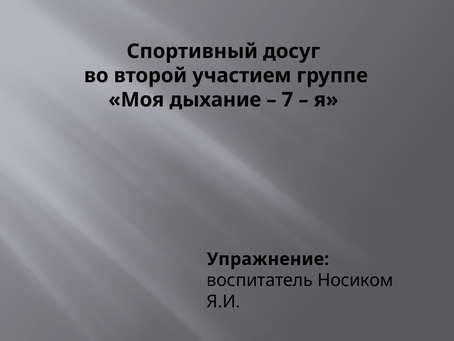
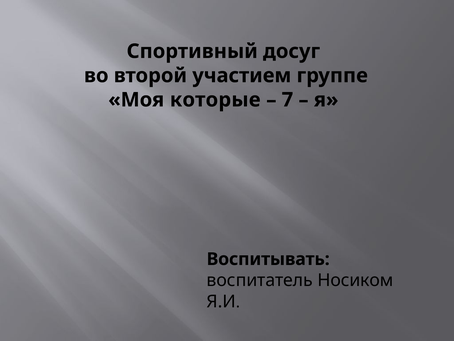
дыхание: дыхание -> которые
Упражнение: Упражнение -> Воспитывать
